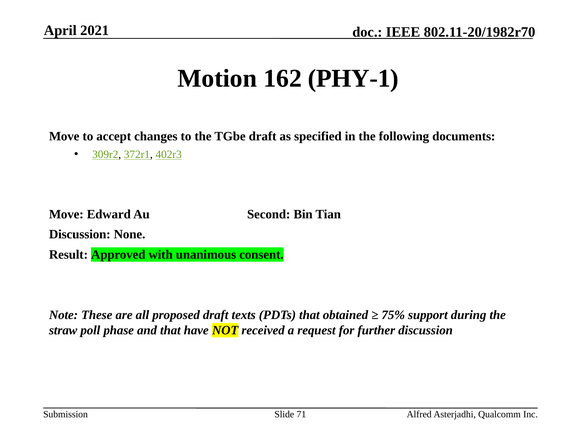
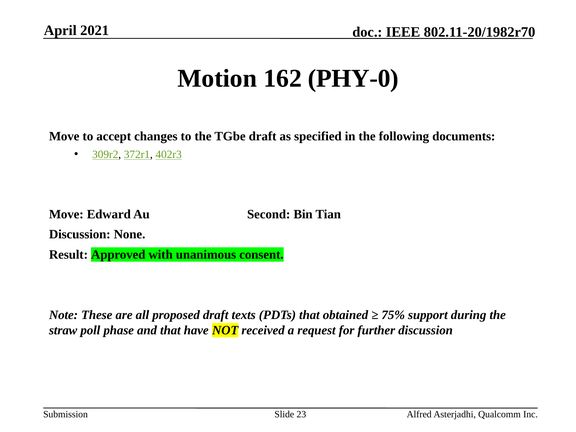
PHY-1: PHY-1 -> PHY-0
71: 71 -> 23
